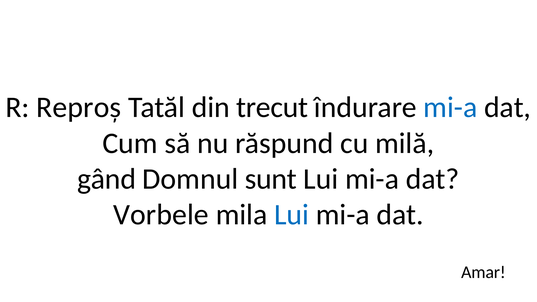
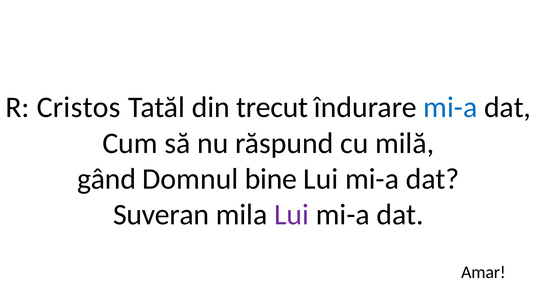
Reproș: Reproș -> Cristos
sunt: sunt -> bine
Vorbele: Vorbele -> Suveran
Lui at (292, 215) colour: blue -> purple
